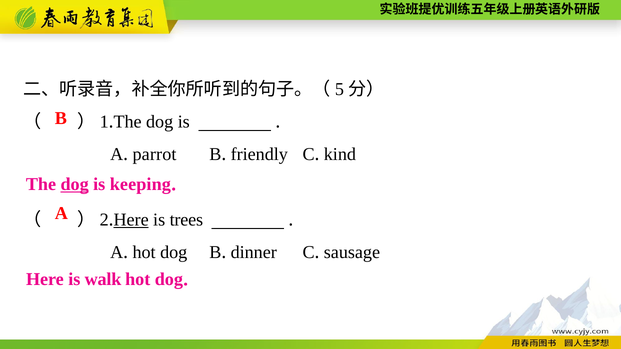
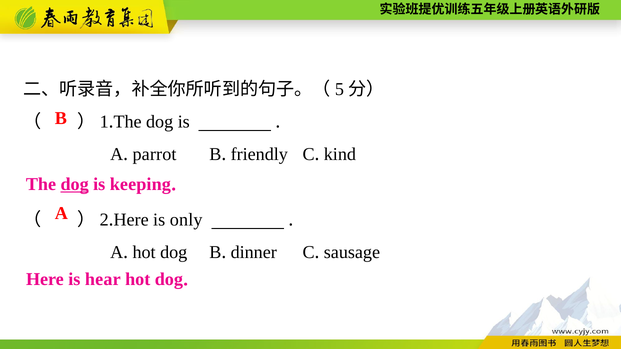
Here at (131, 220) underline: present -> none
trees: trees -> only
walk: walk -> hear
